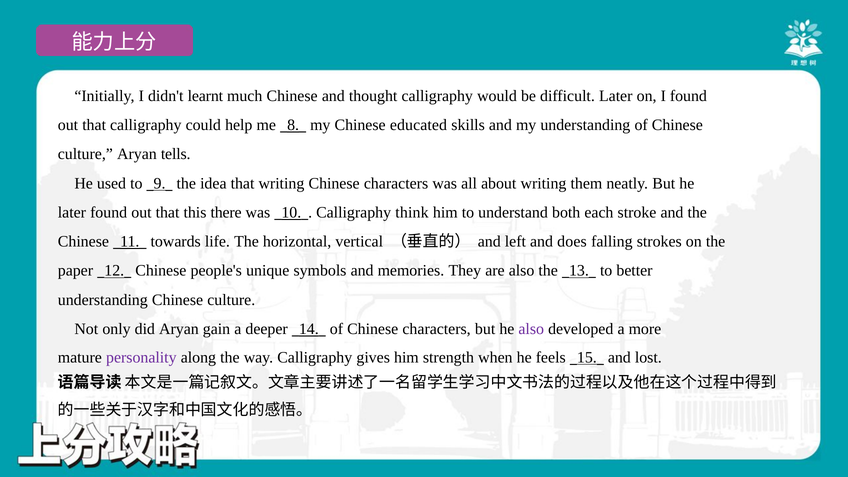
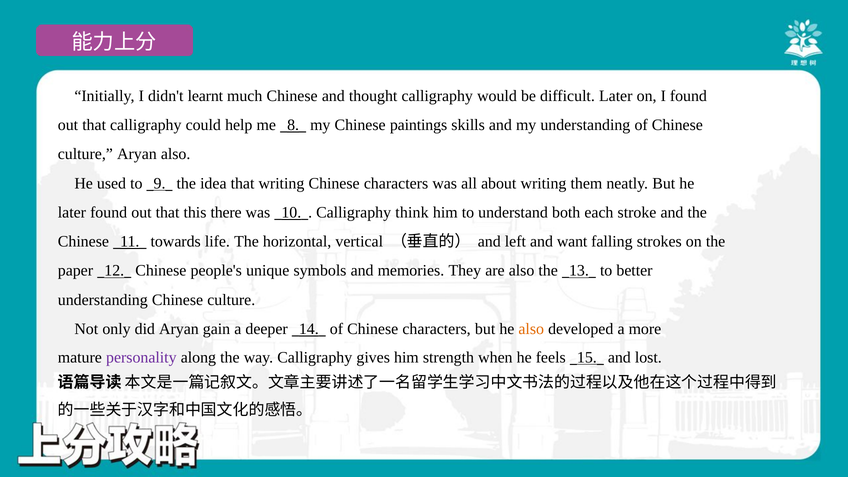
educated: educated -> paintings
Aryan tells: tells -> also
does: does -> want
also at (531, 329) colour: purple -> orange
